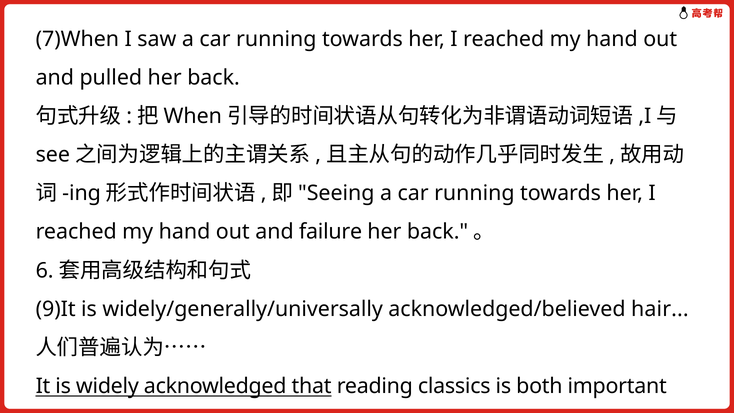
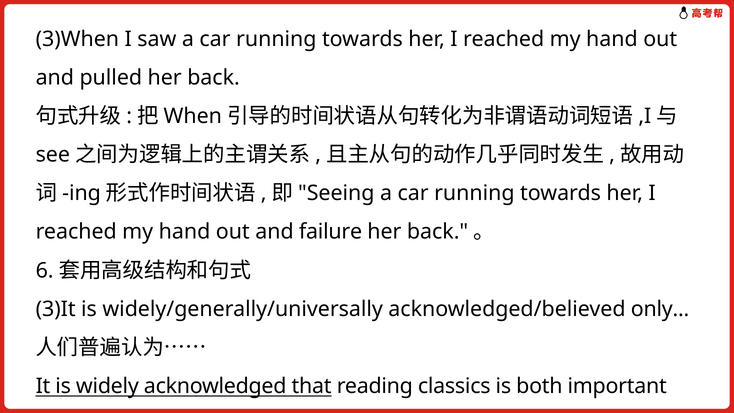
7)When: 7)When -> 3)When
9)It: 9)It -> 3)It
hair: hair -> only
